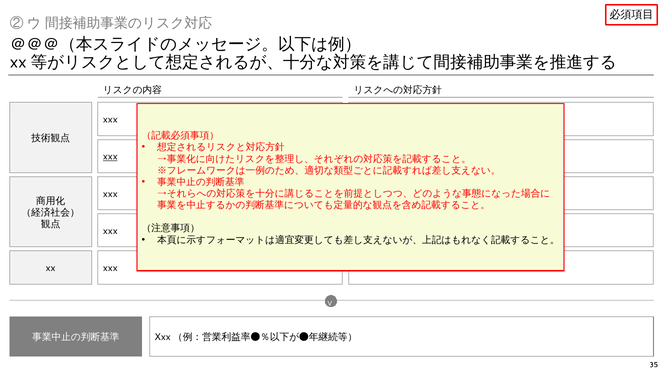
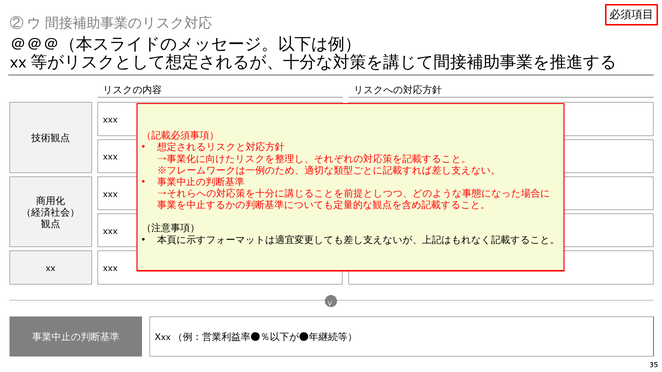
xxx at (110, 157) underline: present -> none
